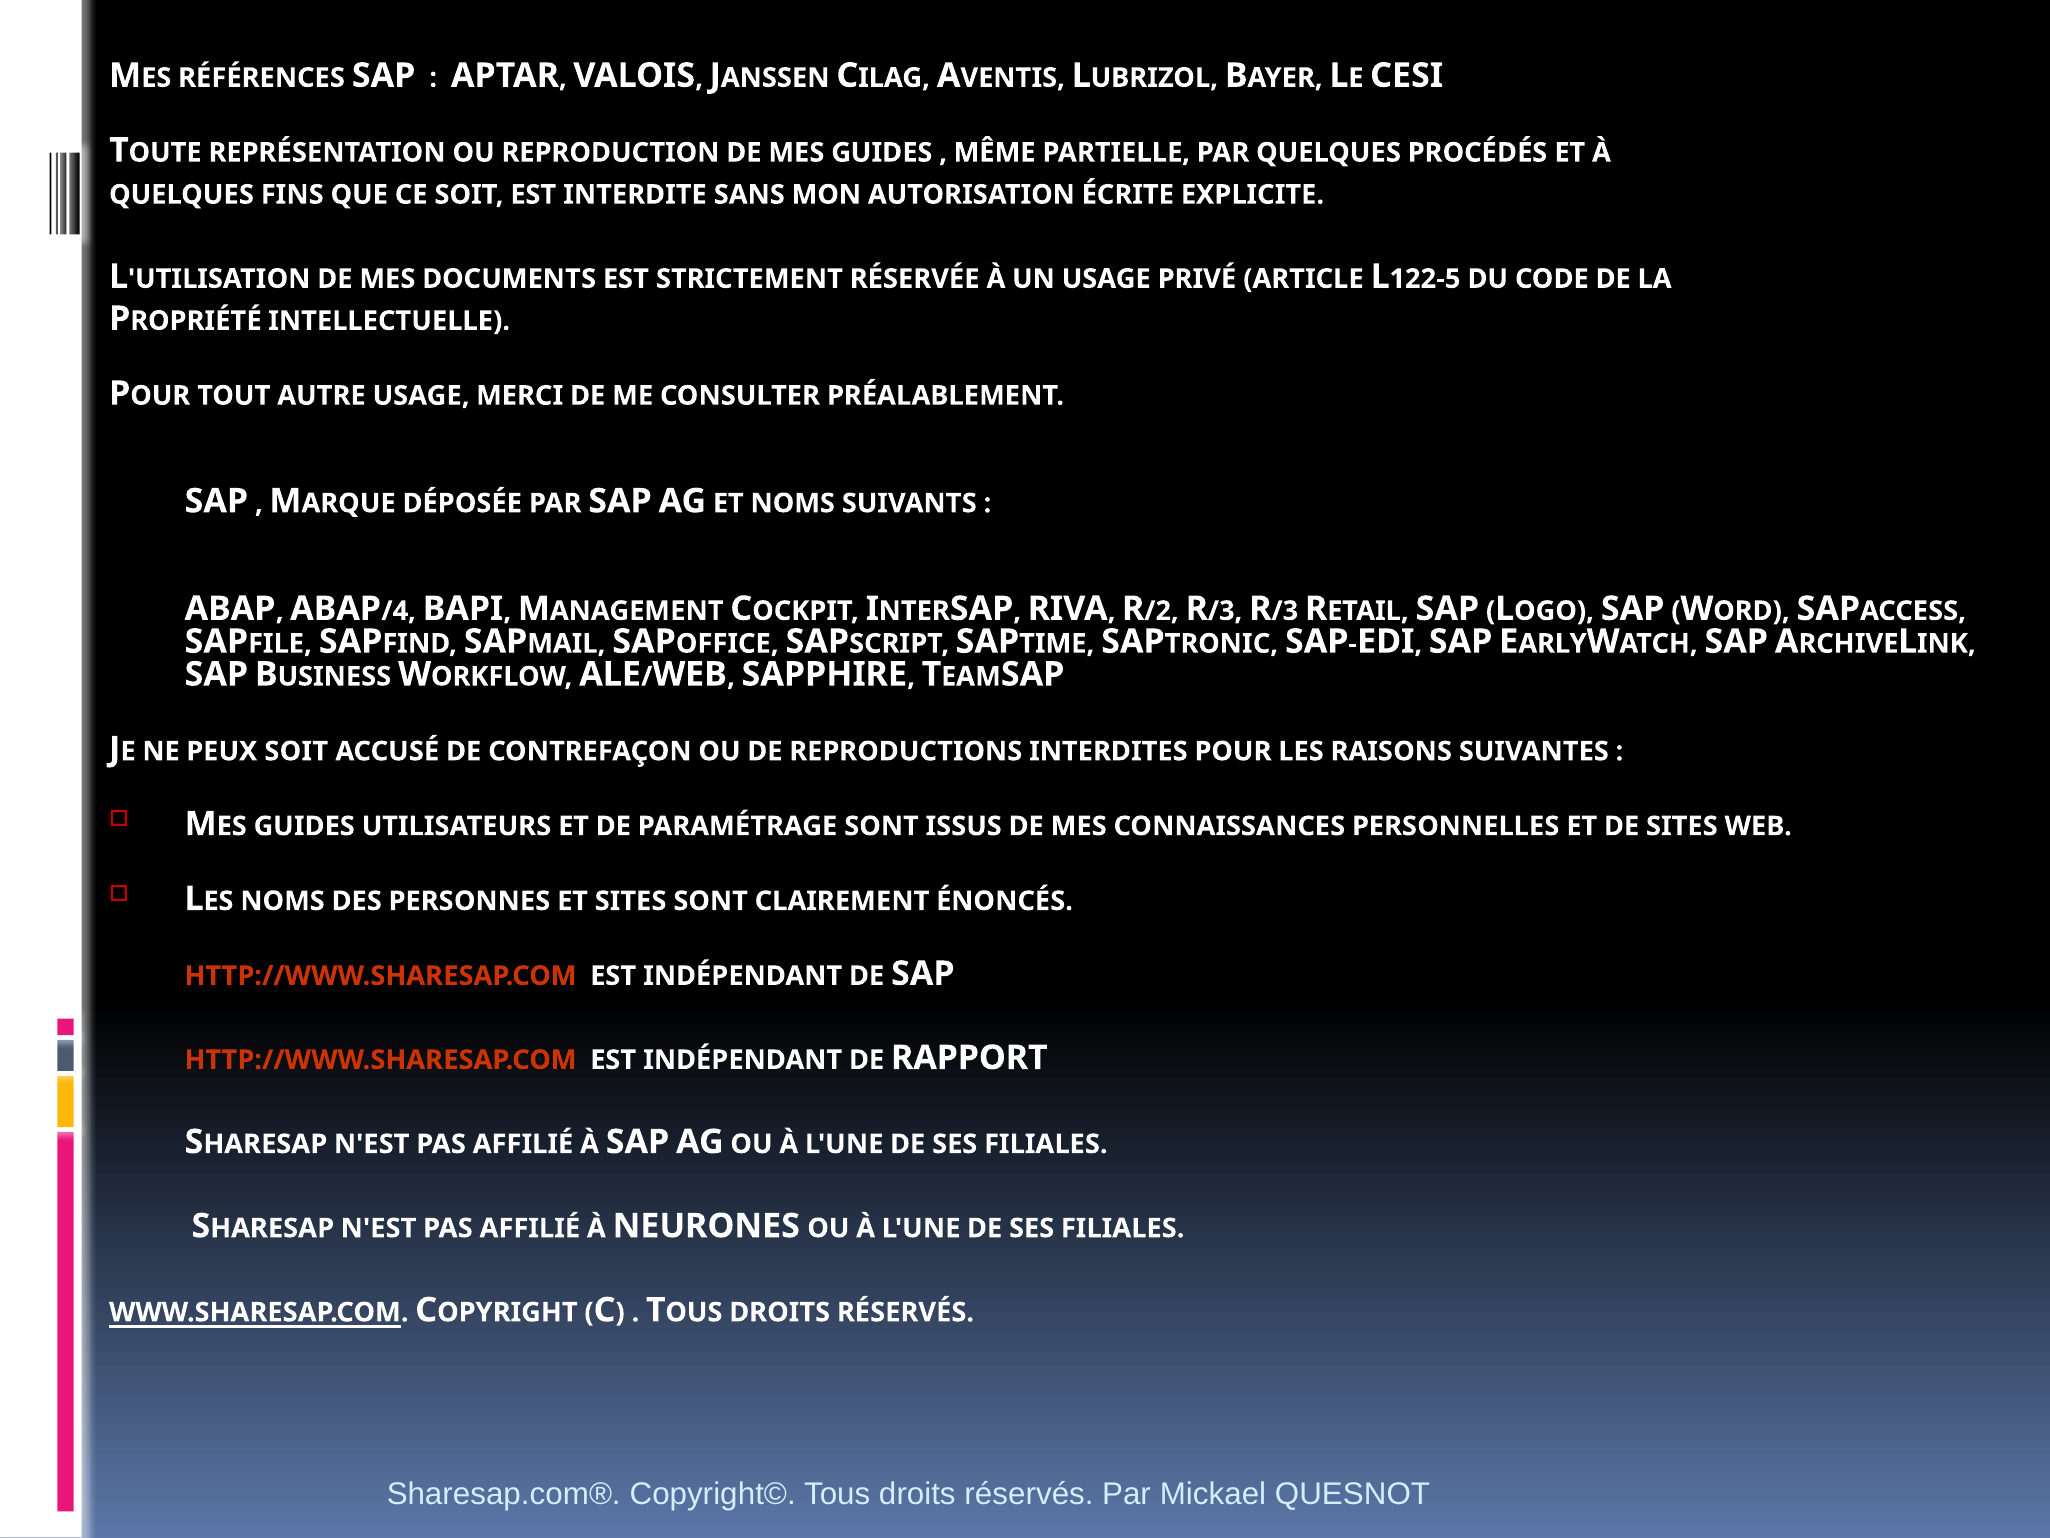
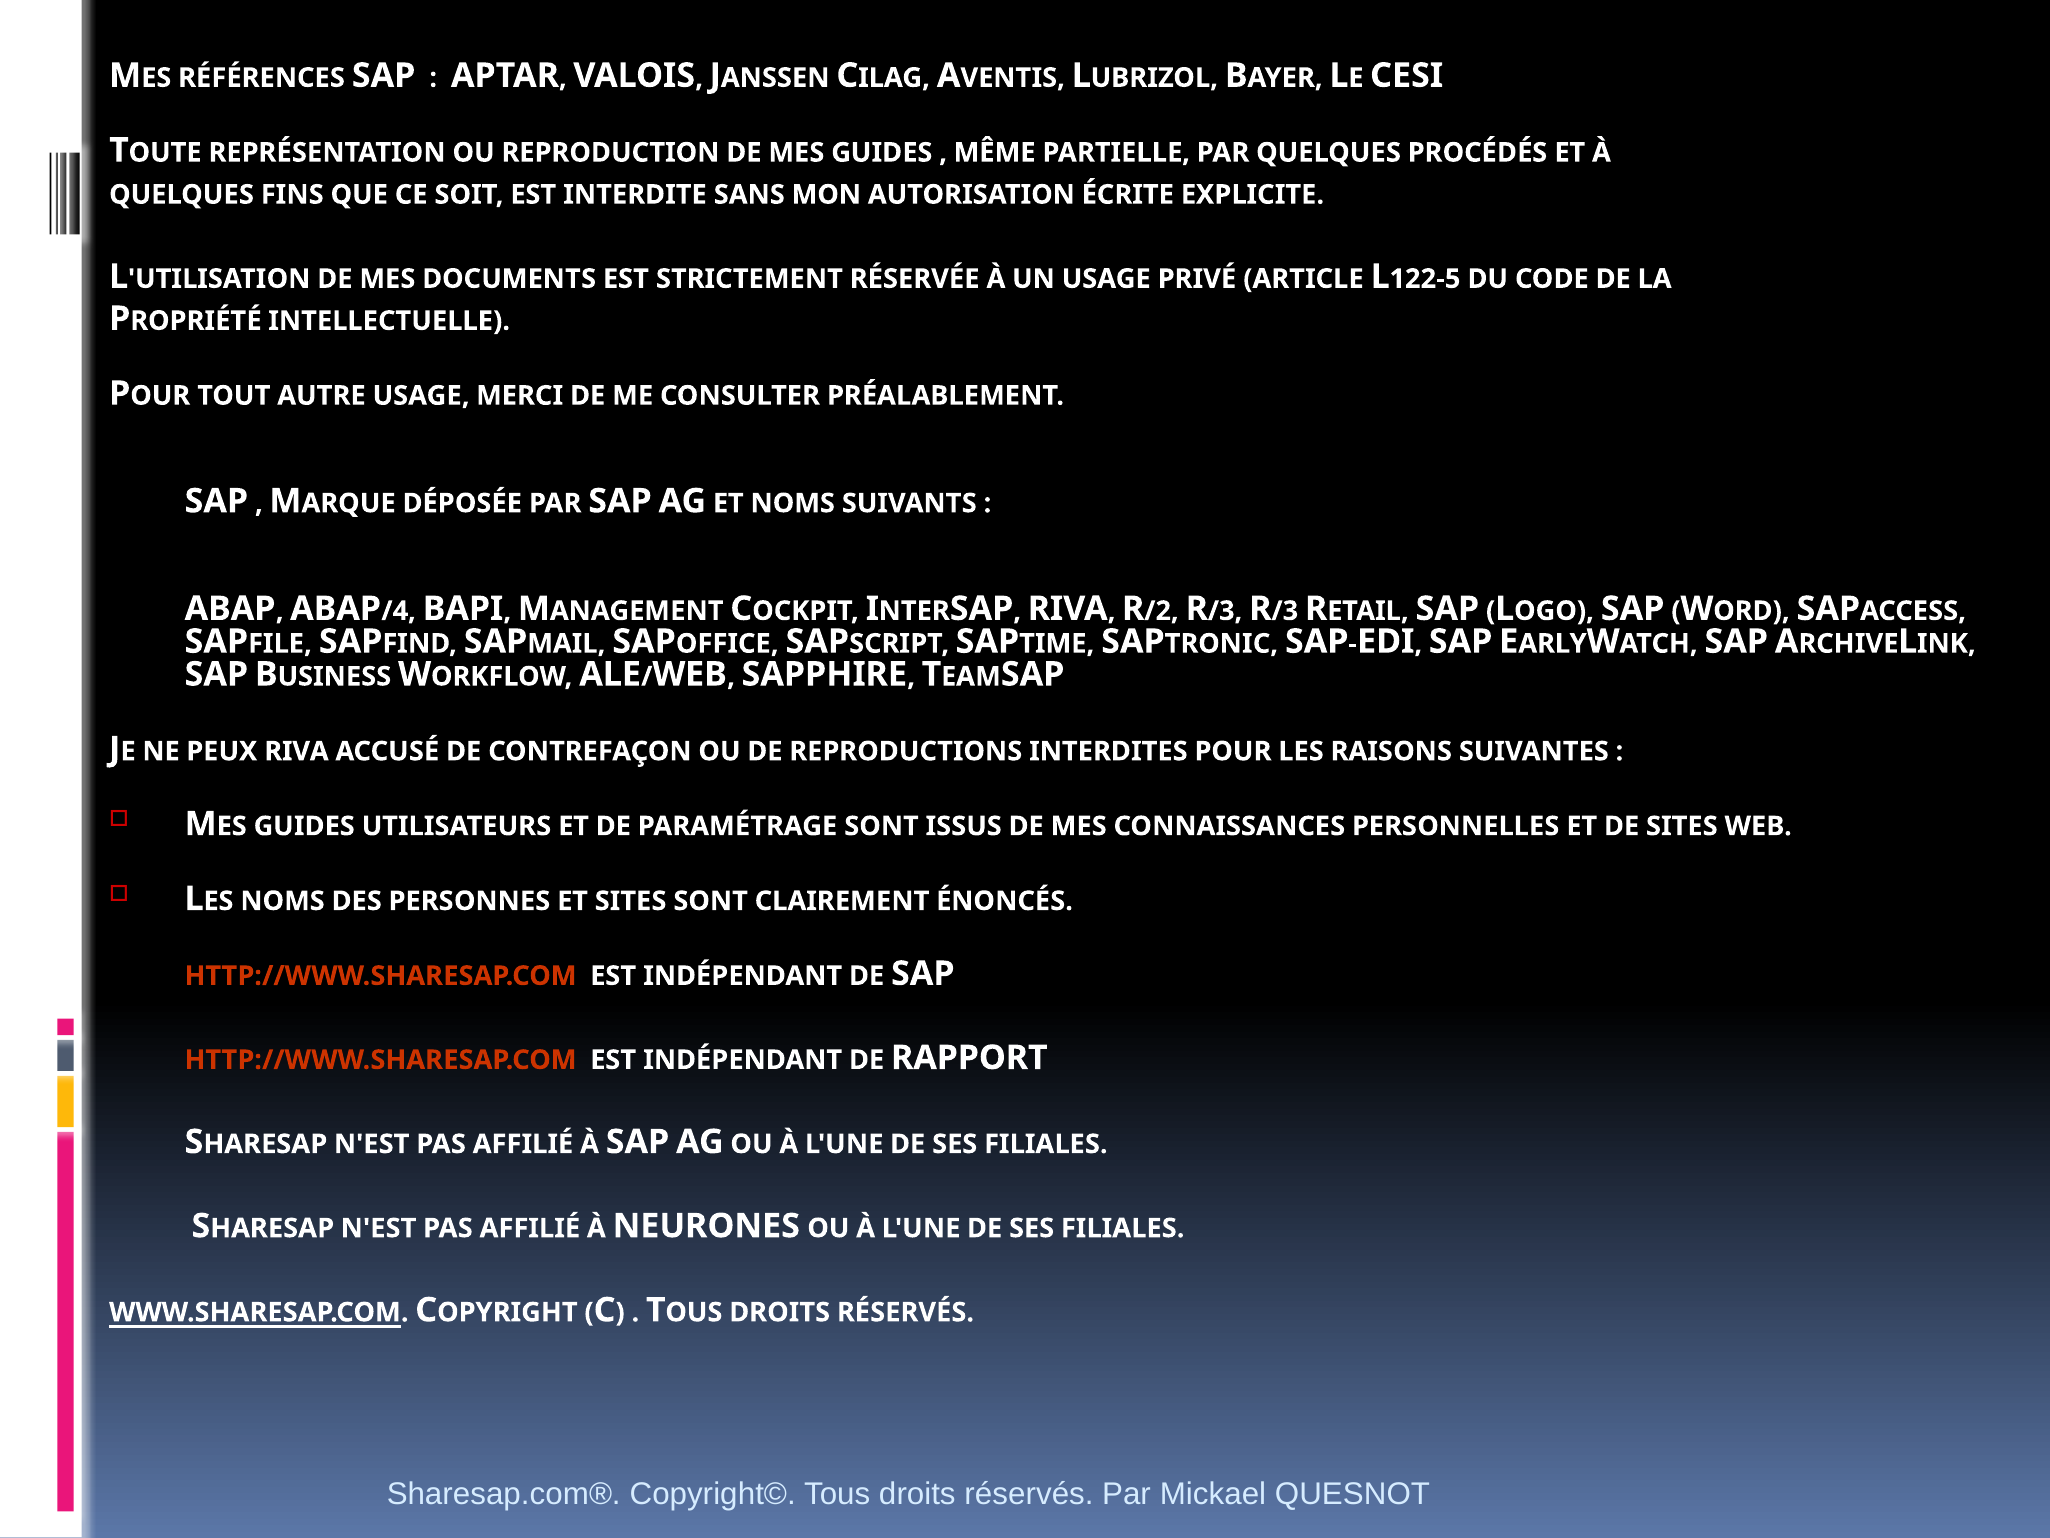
PEUX SOIT: SOIT -> RIVA
